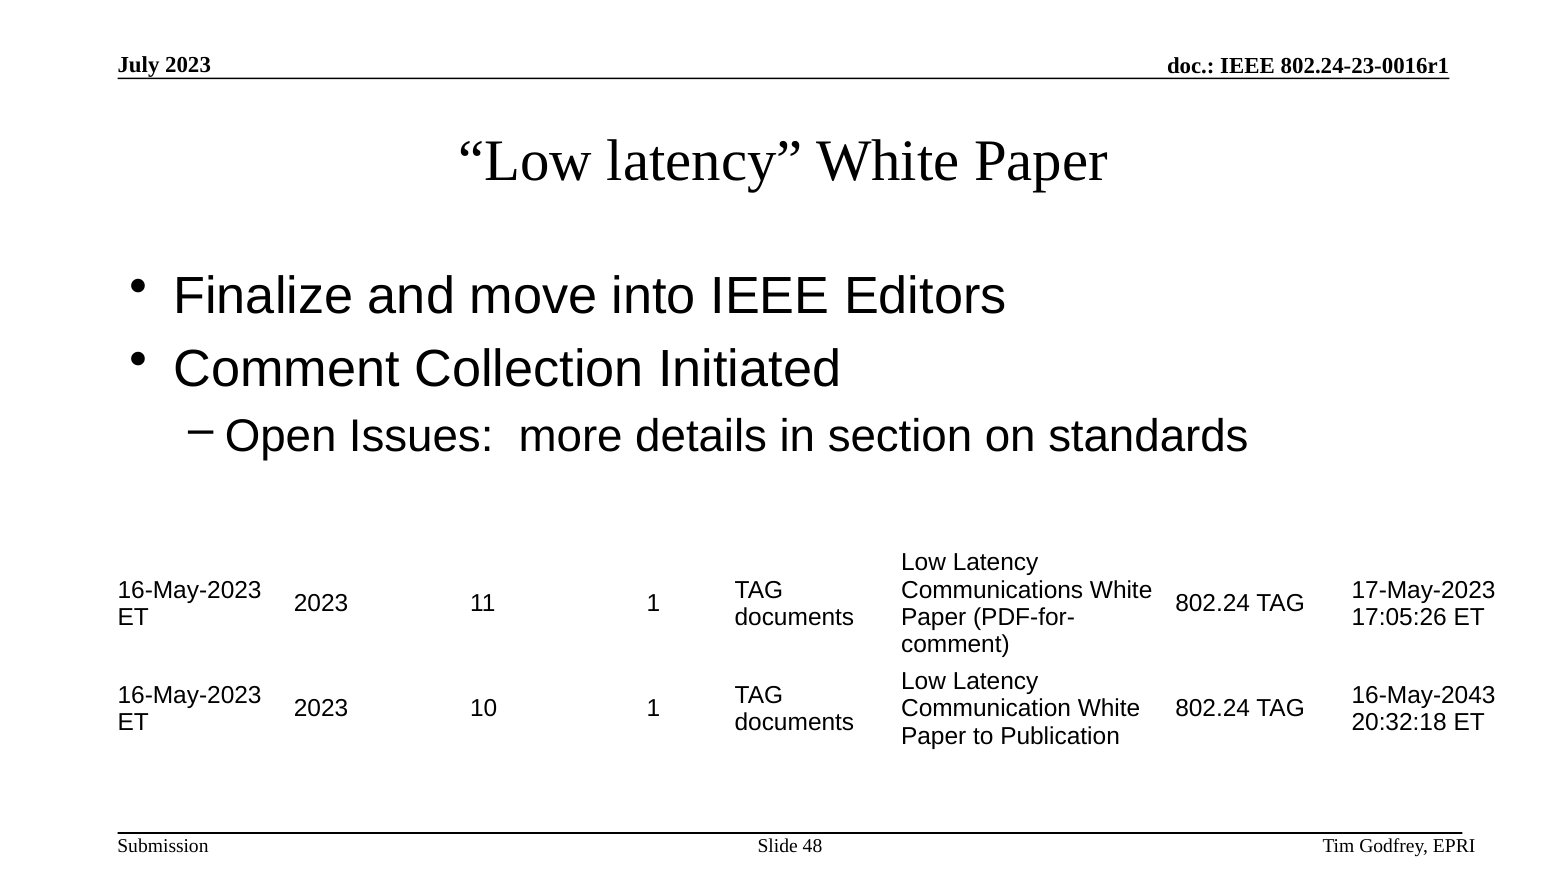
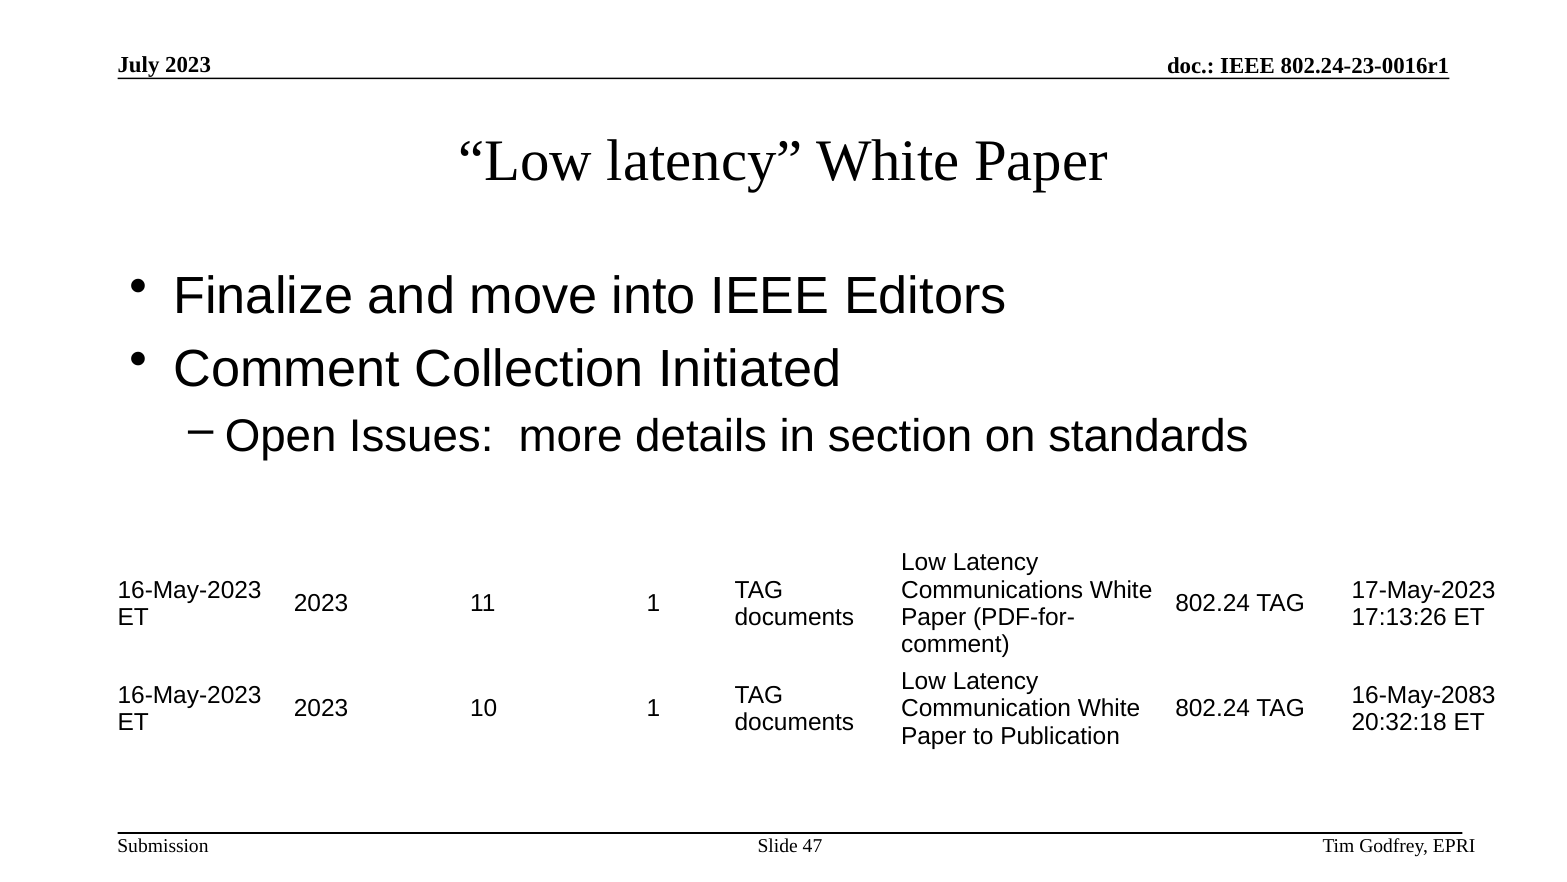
17:05:26: 17:05:26 -> 17:13:26
16-May-2043: 16-May-2043 -> 16-May-2083
48: 48 -> 47
